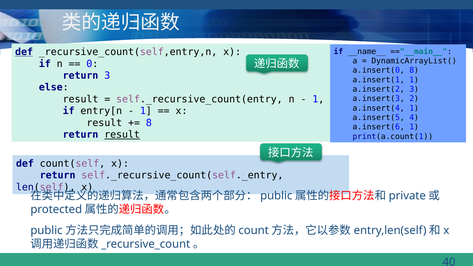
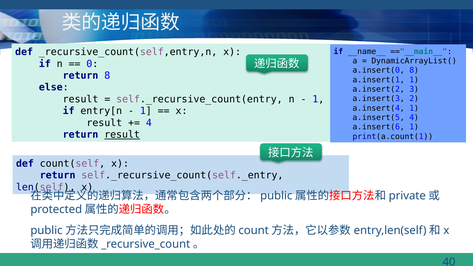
def at (24, 52) underline: present -> none
return 3: 3 -> 8
8 at (149, 123): 8 -> 4
